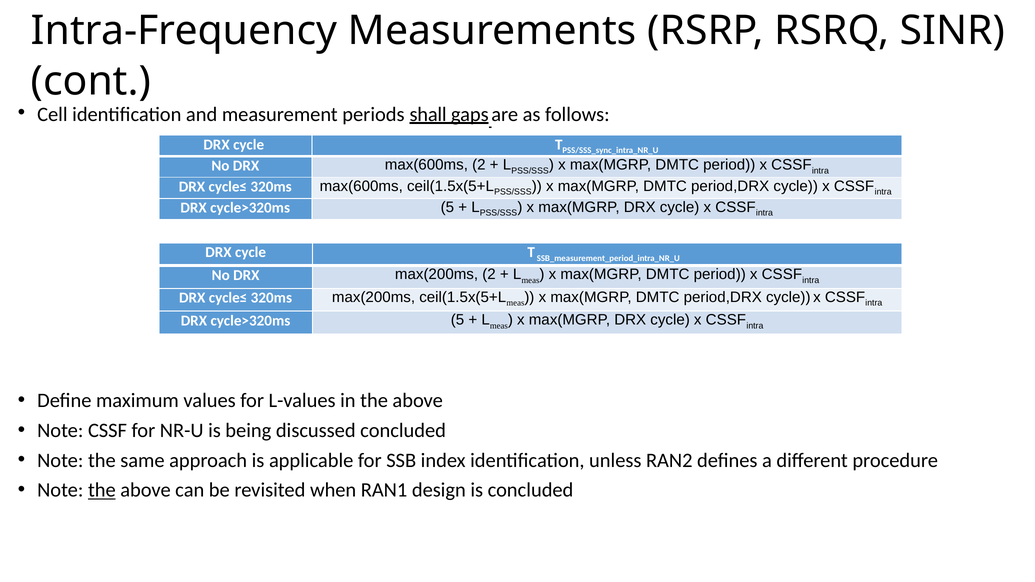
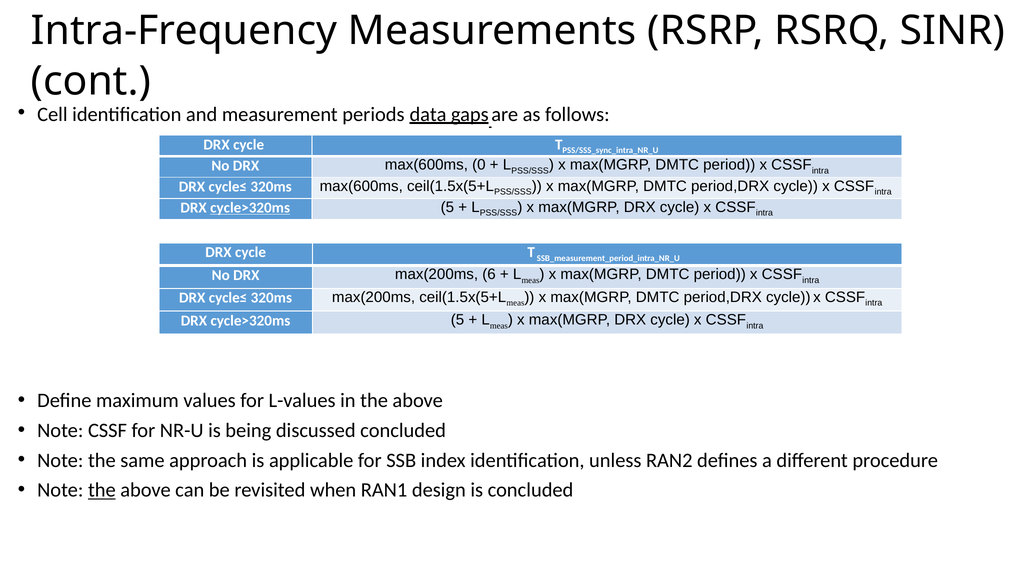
shall: shall -> data
max(600ms 2: 2 -> 0
cycle>320ms at (250, 208) underline: none -> present
max(200ms 2: 2 -> 6
